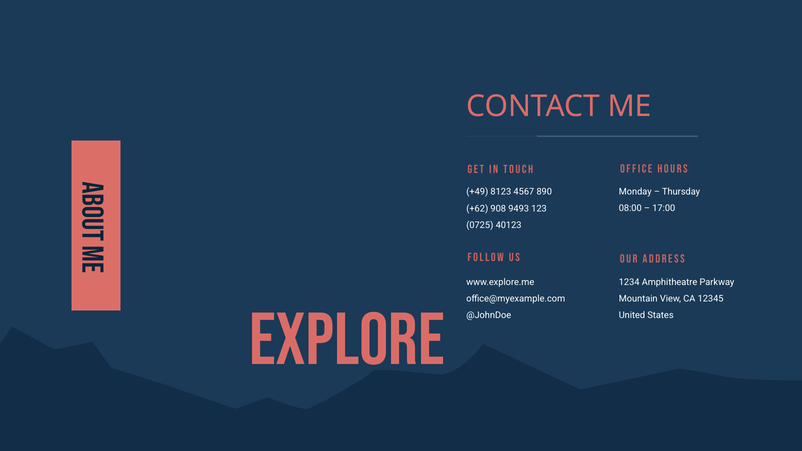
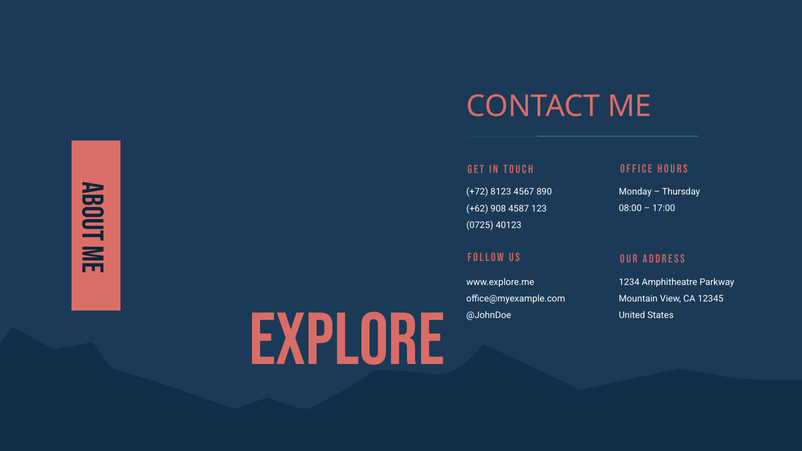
+49: +49 -> +72
9493: 9493 -> 4587
